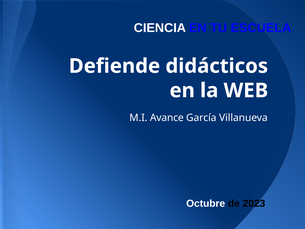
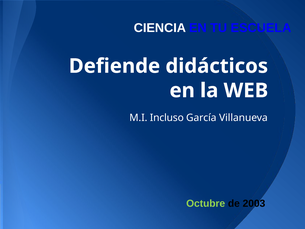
Avance: Avance -> Incluso
Octubre colour: white -> light green
2023: 2023 -> 2003
